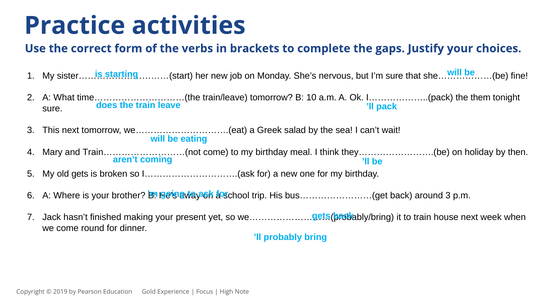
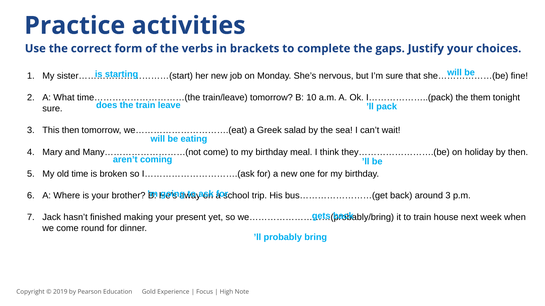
This next: next -> then
Train………………………(not: Train………………………(not -> Many………………………(not
old gets: gets -> time
